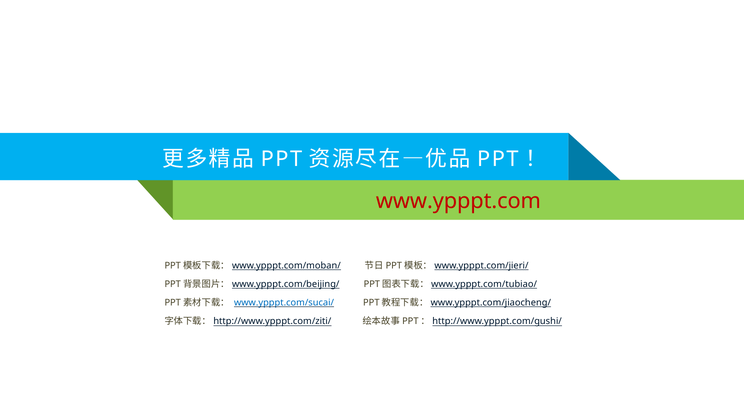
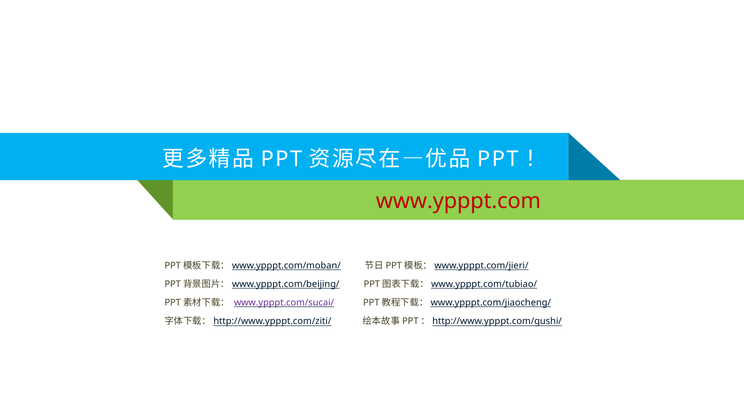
www.ypppt.com/sucai/ colour: blue -> purple
